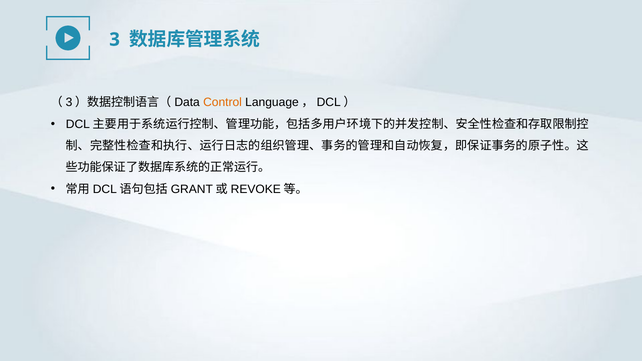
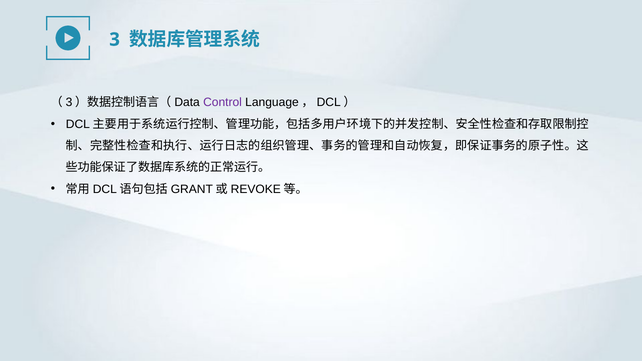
Control colour: orange -> purple
